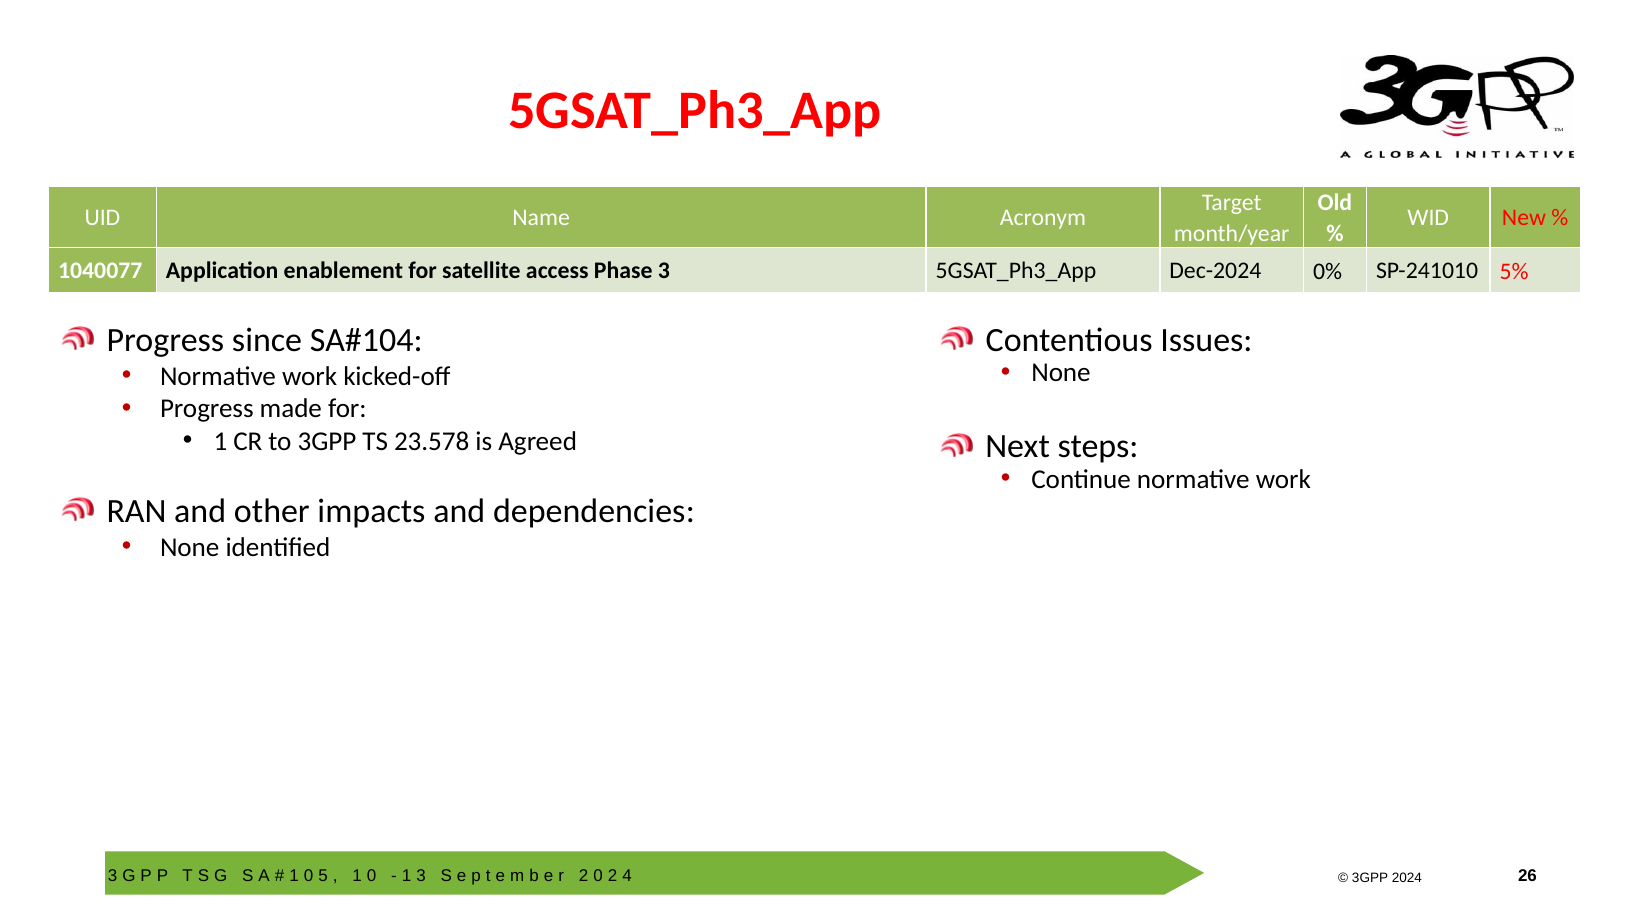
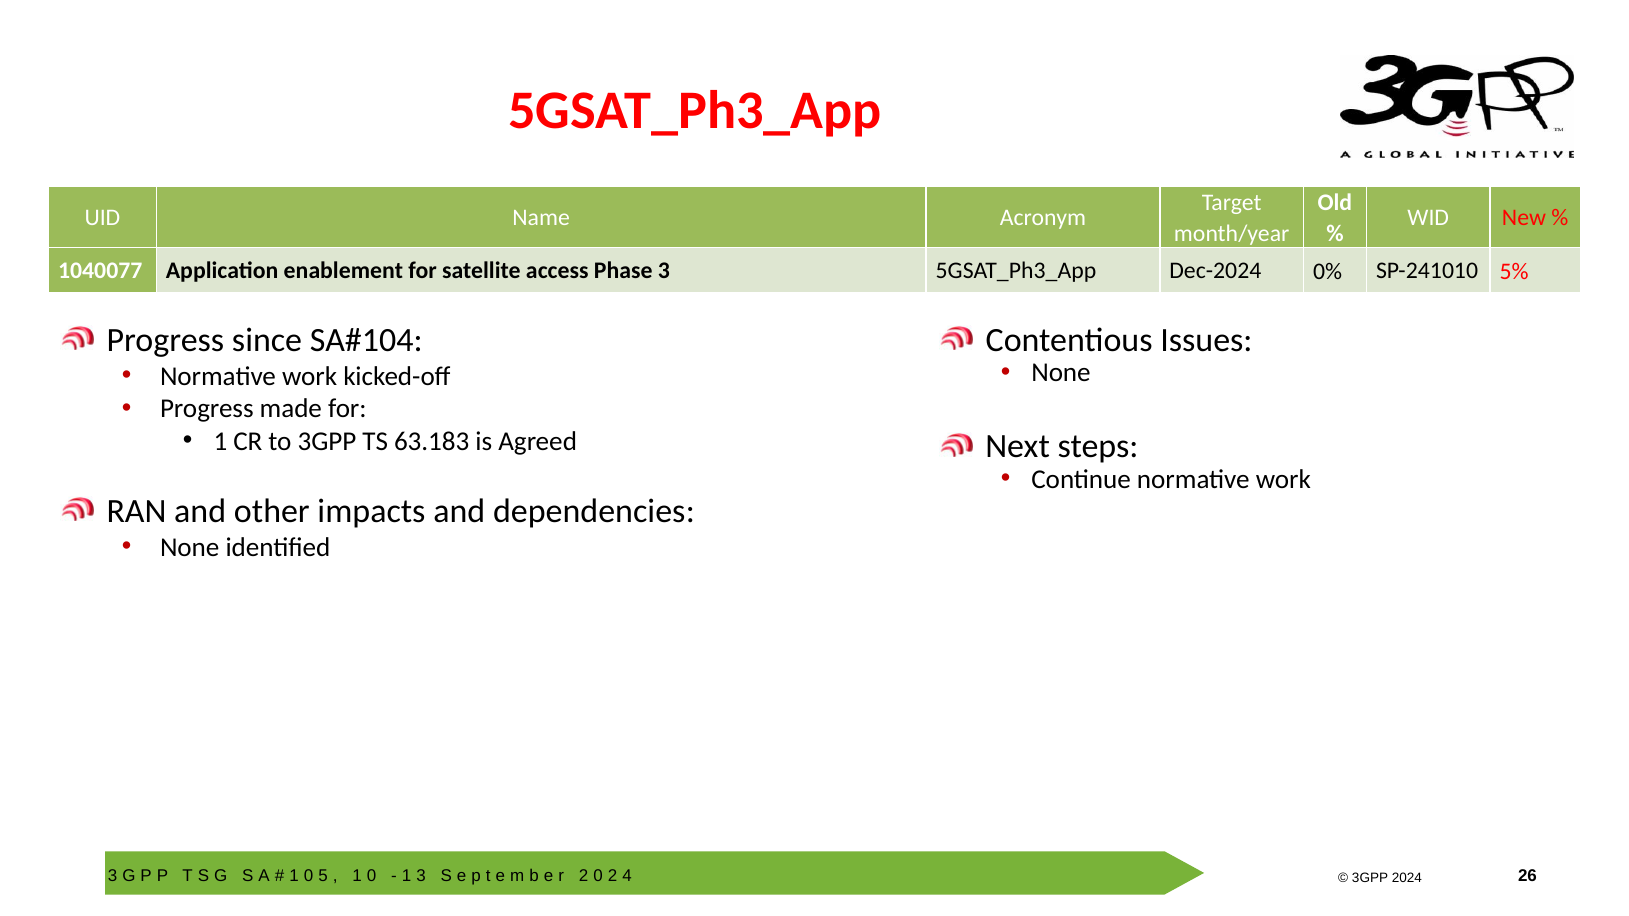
23.578: 23.578 -> 63.183
